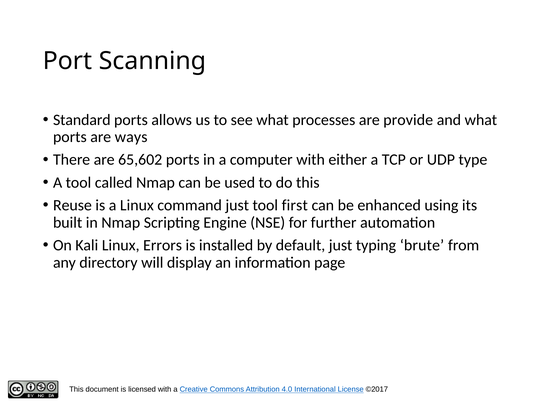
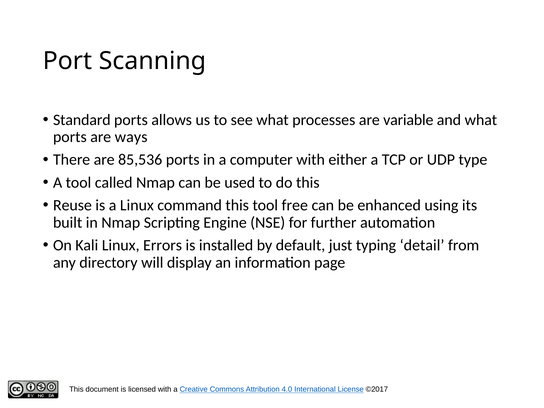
provide: provide -> variable
65,602: 65,602 -> 85,536
command just: just -> this
first: first -> free
brute: brute -> detail
